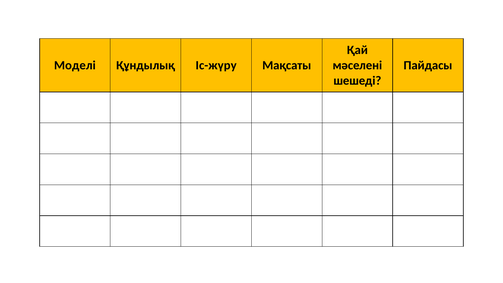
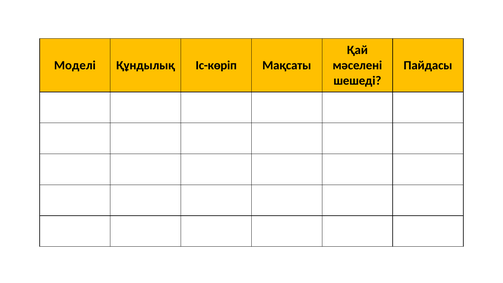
Іс-жүру: Іс-жүру -> Іс-көріп
